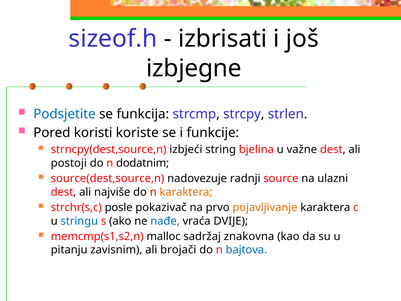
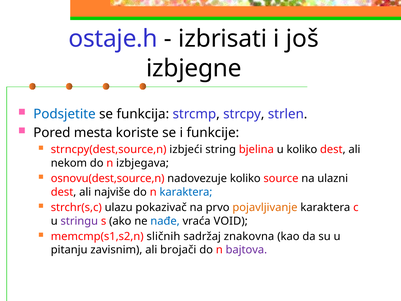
sizeof.h: sizeof.h -> ostaje.h
koristi: koristi -> mesta
u važne: važne -> koliko
postoji: postoji -> nekom
dodatnim: dodatnim -> izbjegava
source(dest,source,n: source(dest,source,n -> osnovu(dest,source,n
nadovezuje radnji: radnji -> koliko
karaktera at (186, 192) colour: orange -> blue
posle: posle -> ulazu
stringu colour: blue -> purple
DVIJE: DVIJE -> VOID
malloc: malloc -> sličnih
bajtova colour: blue -> purple
